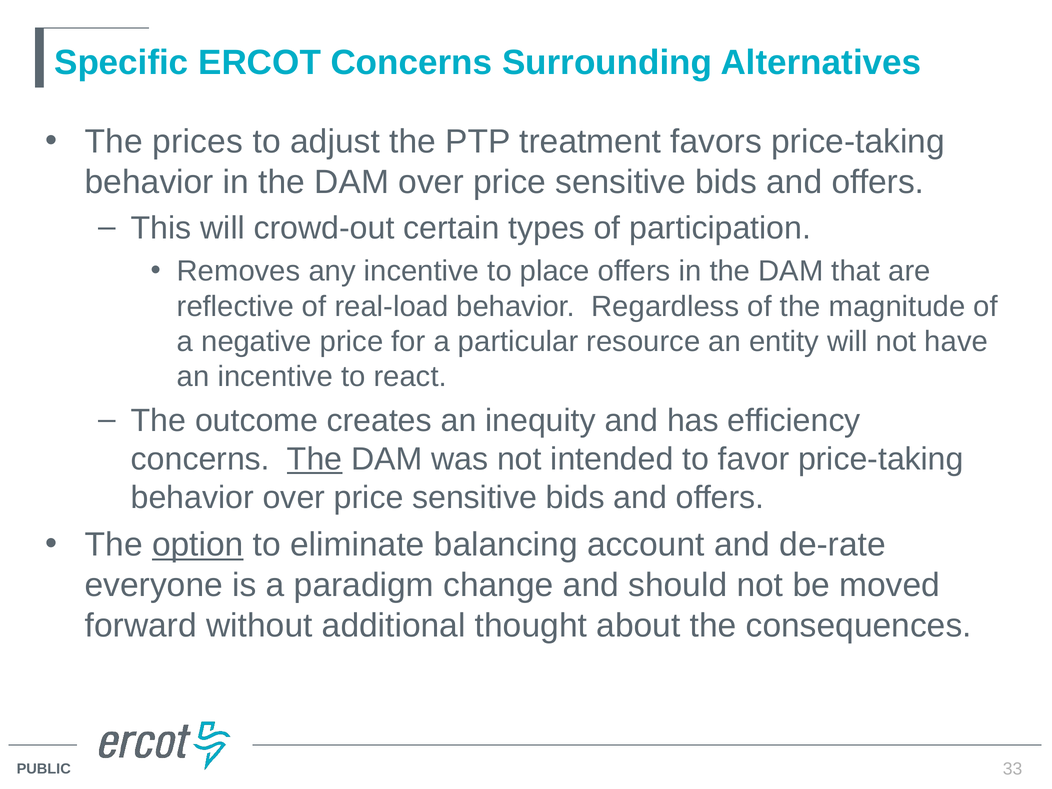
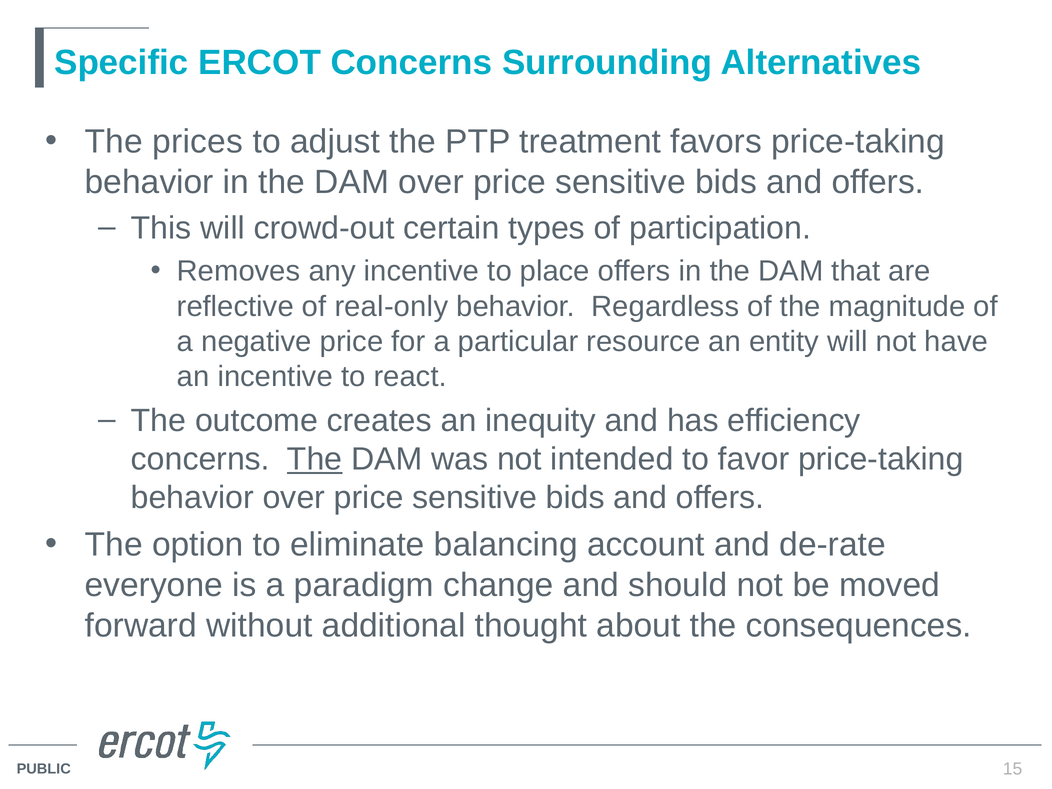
real-load: real-load -> real-only
option underline: present -> none
33: 33 -> 15
